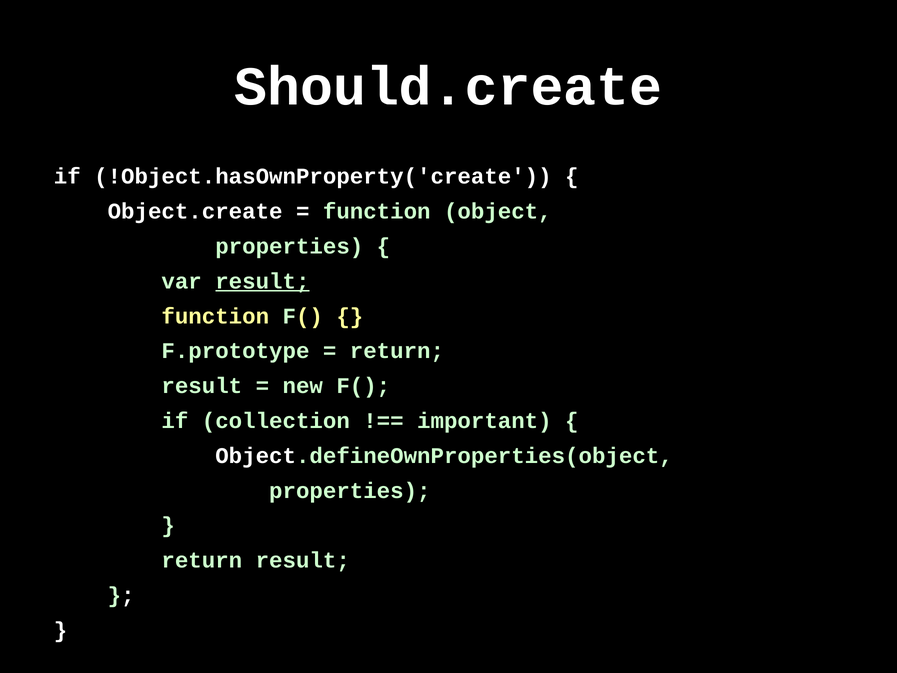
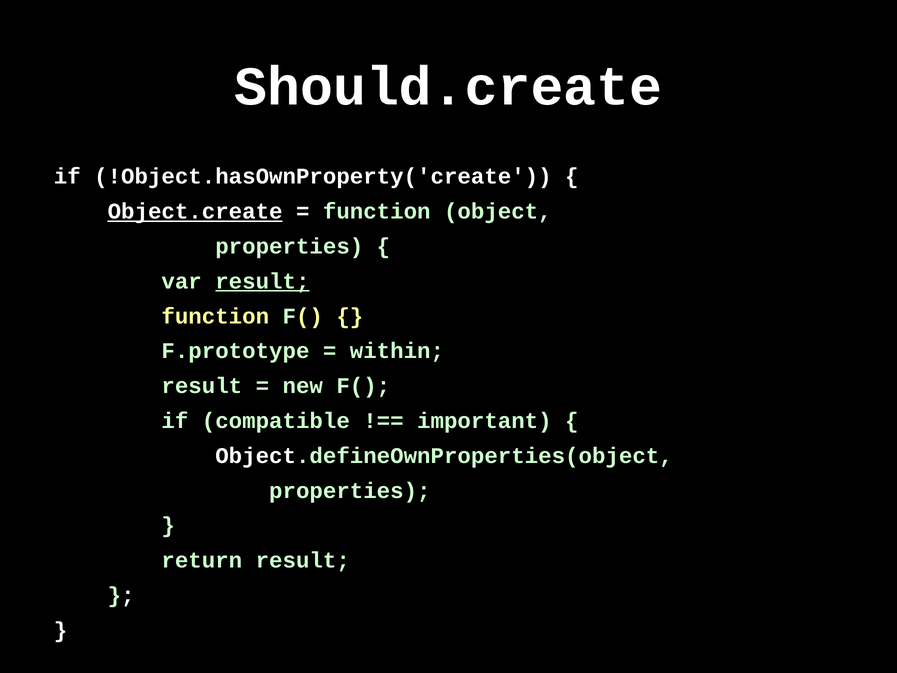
Object.create underline: none -> present
return at (397, 351): return -> within
collection: collection -> compatible
